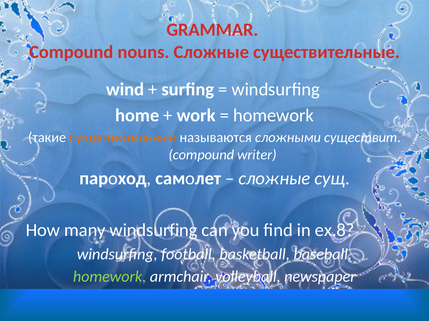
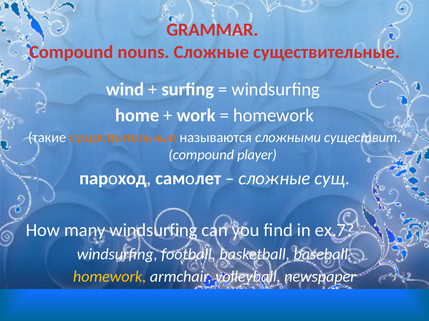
writer: writer -> player
ex.8: ex.8 -> ex.7
homework at (110, 277) colour: light green -> yellow
